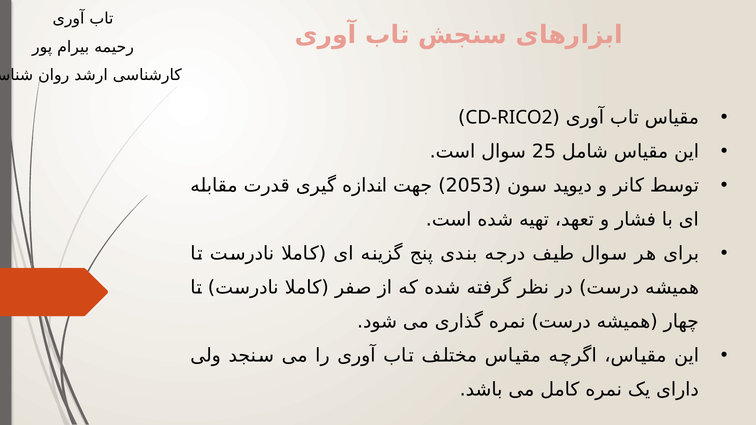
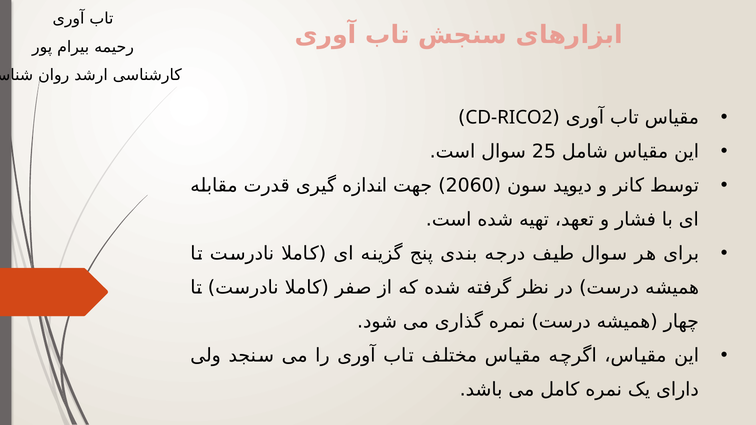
2053: 2053 -> 2060
